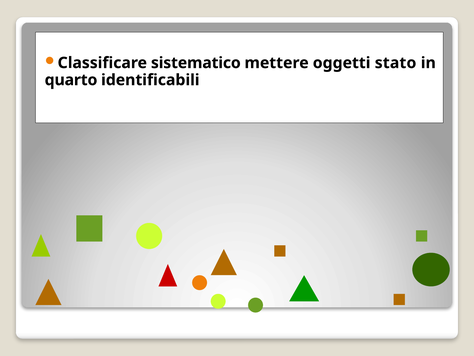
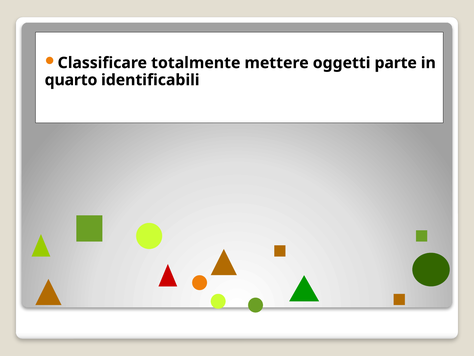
sistematico: sistematico -> totalmente
stato: stato -> parte
